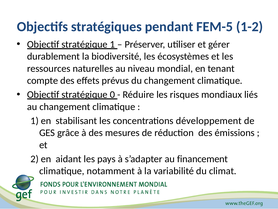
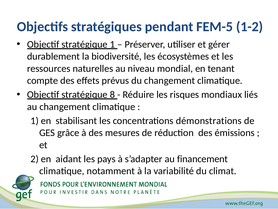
0: 0 -> 8
développement: développement -> démonstrations
